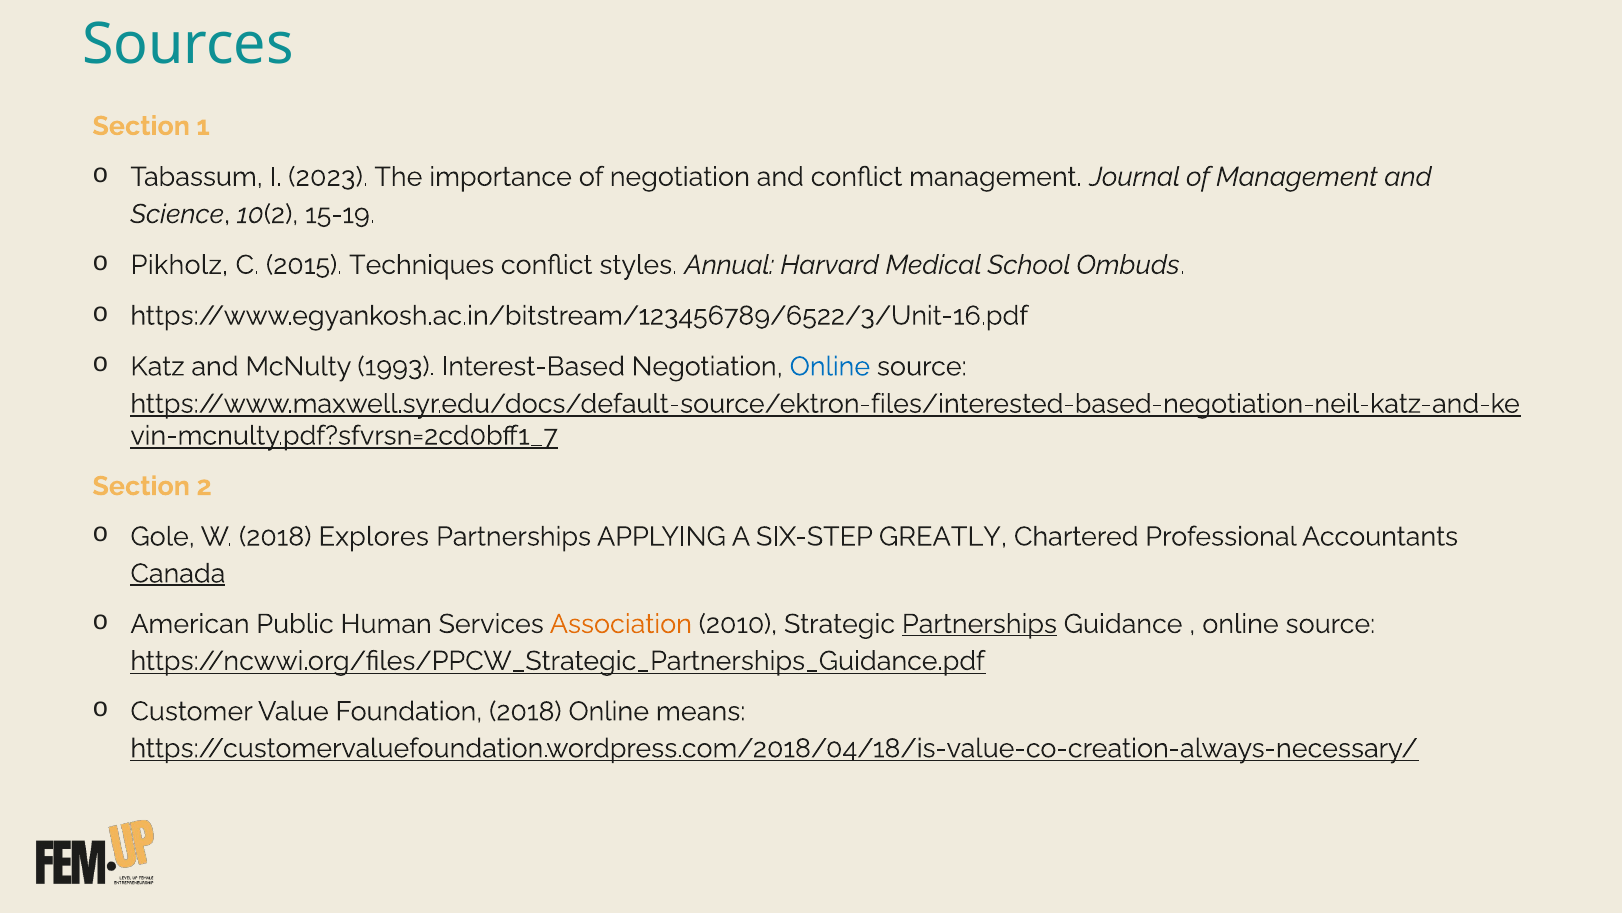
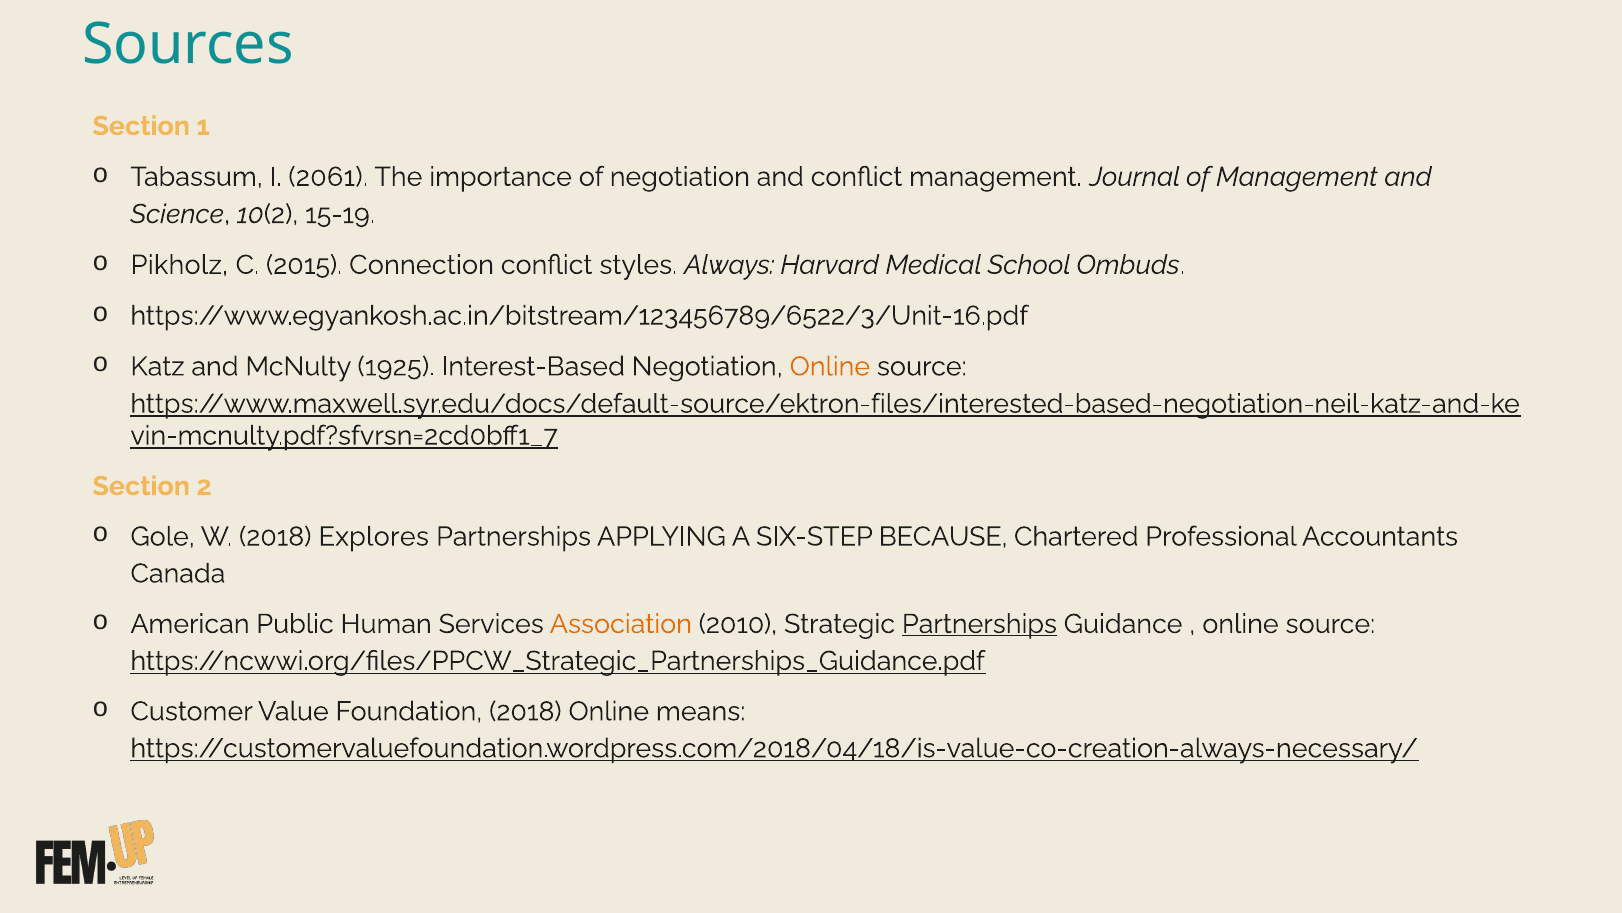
2023: 2023 -> 2061
Techniques: Techniques -> Connection
Annual: Annual -> Always
1993: 1993 -> 1925
Online at (830, 366) colour: blue -> orange
GREATLY: GREATLY -> BECAUSE
Canada underline: present -> none
